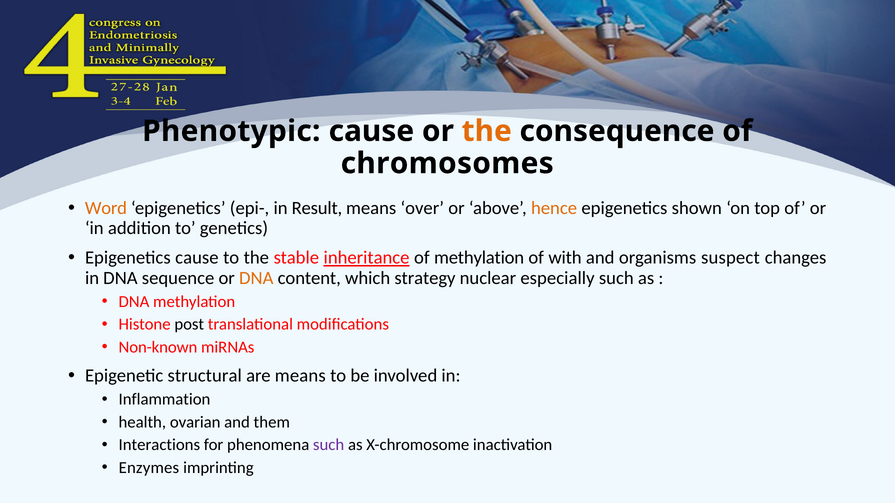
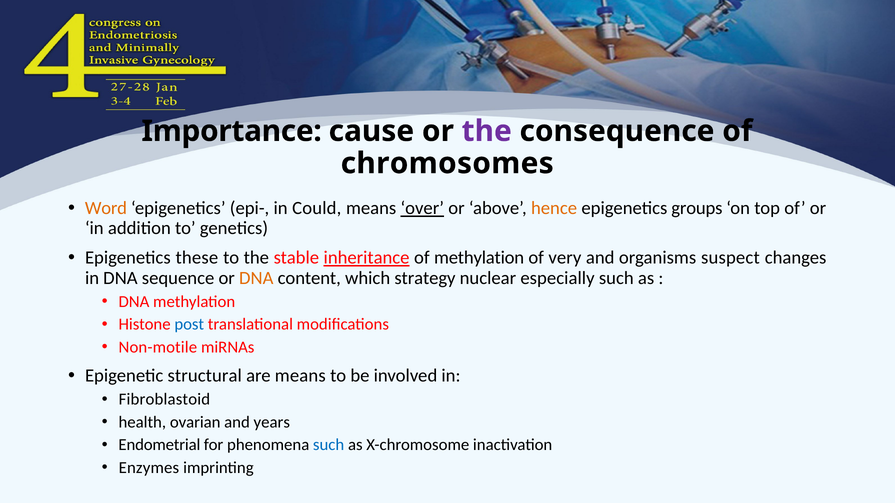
Phenotypic: Phenotypic -> Importance
the at (487, 131) colour: orange -> purple
Result: Result -> Could
over underline: none -> present
shown: shown -> groups
Epigenetics cause: cause -> these
with: with -> very
post colour: black -> blue
Non-known: Non-known -> Non-motile
Inflammation: Inflammation -> Fibroblastoid
them: them -> years
Interactions: Interactions -> Endometrial
such at (329, 445) colour: purple -> blue
